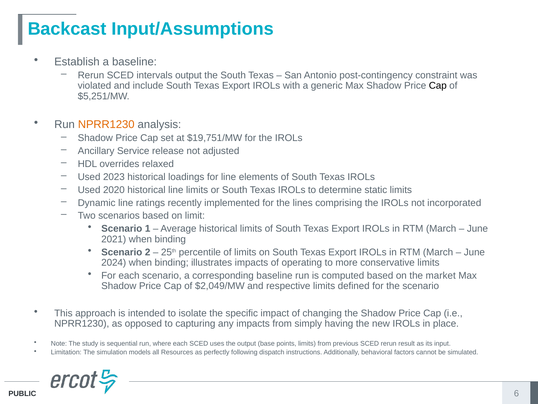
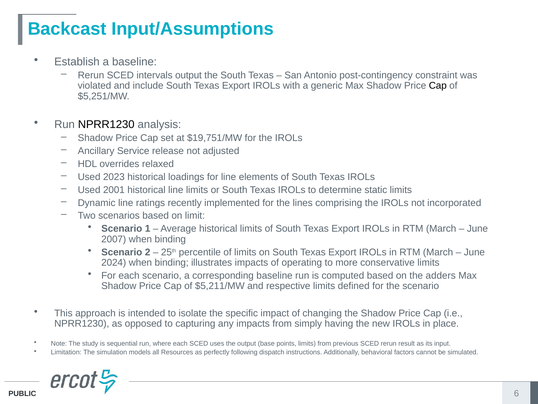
NPRR1230 at (106, 124) colour: orange -> black
2020: 2020 -> 2001
2021: 2021 -> 2007
market: market -> adders
$2,049/MW: $2,049/MW -> $5,211/MW
